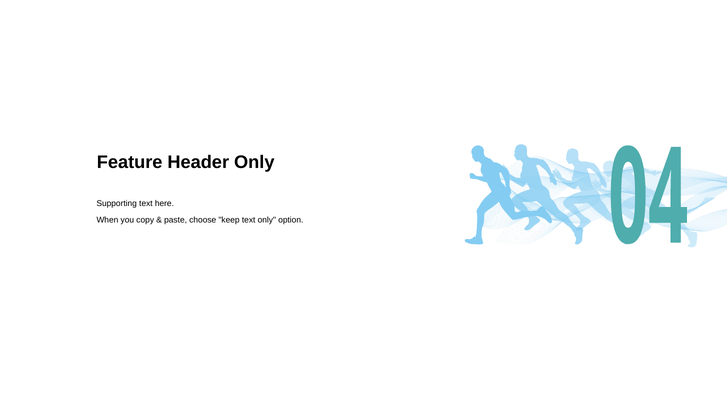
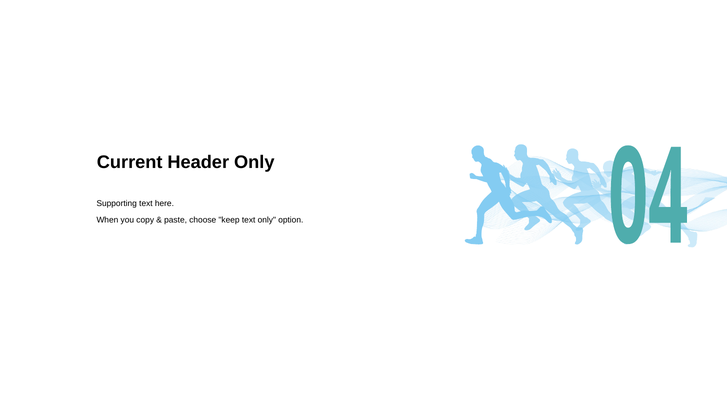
Feature: Feature -> Current
